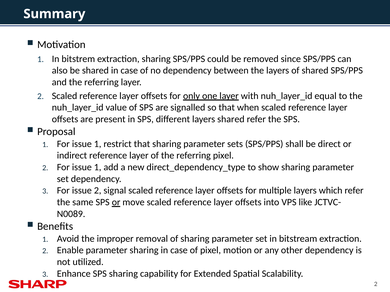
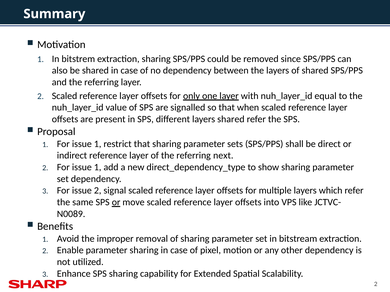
referring pixel: pixel -> next
